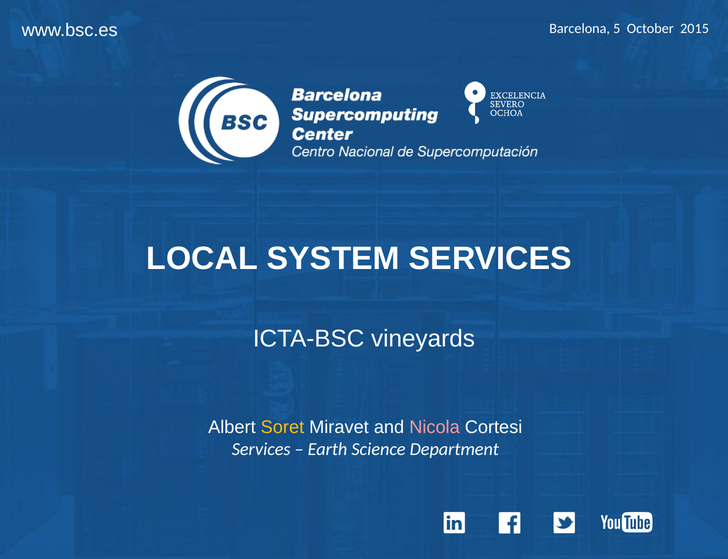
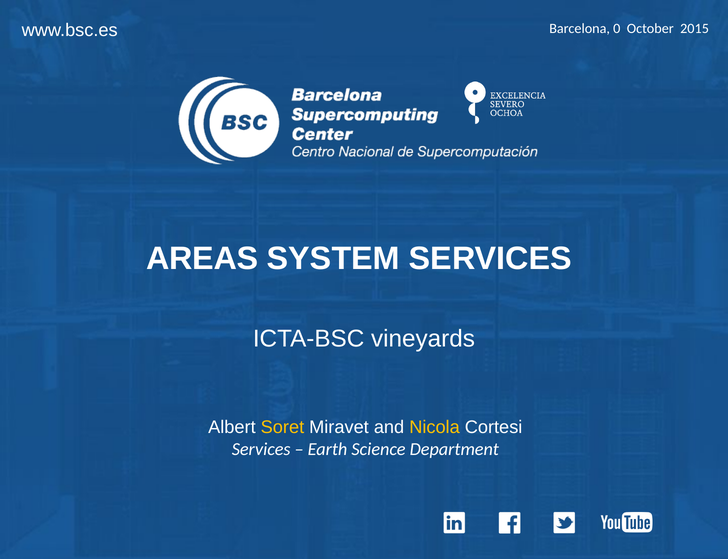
5: 5 -> 0
LOCAL: LOCAL -> AREAS
Nicola colour: pink -> yellow
